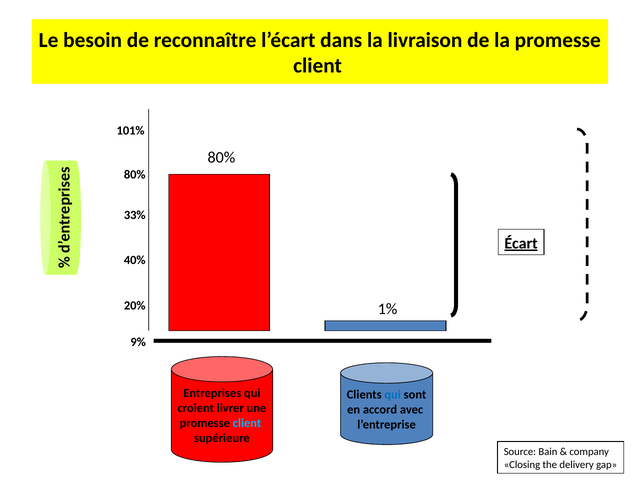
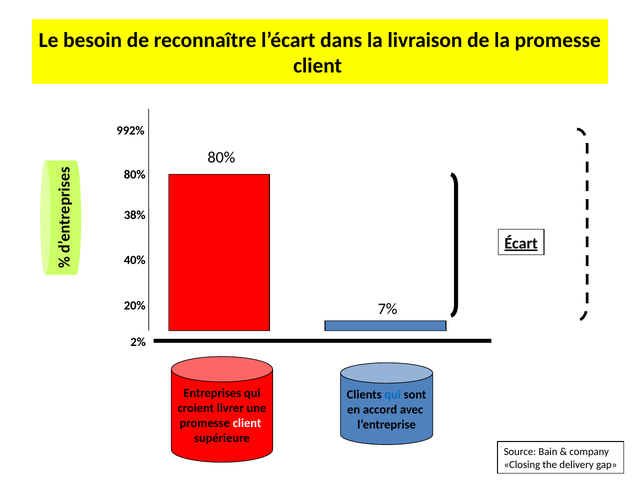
101%: 101% -> 992%
33%: 33% -> 38%
1%: 1% -> 7%
9%: 9% -> 2%
client at (247, 423) colour: light blue -> white
